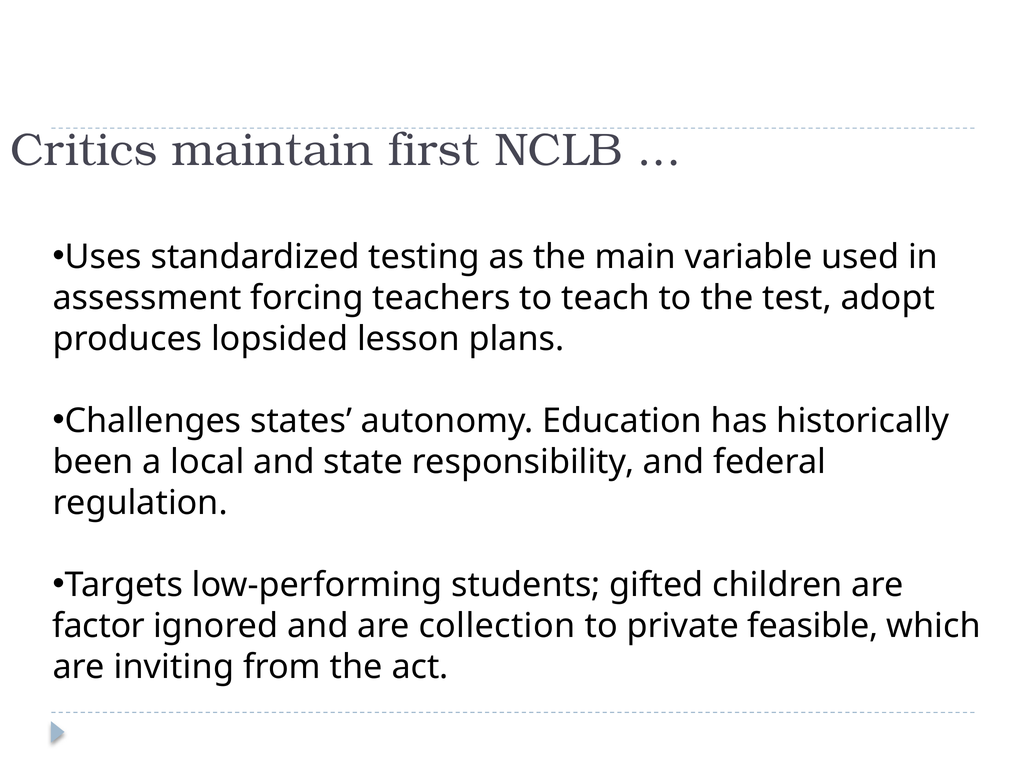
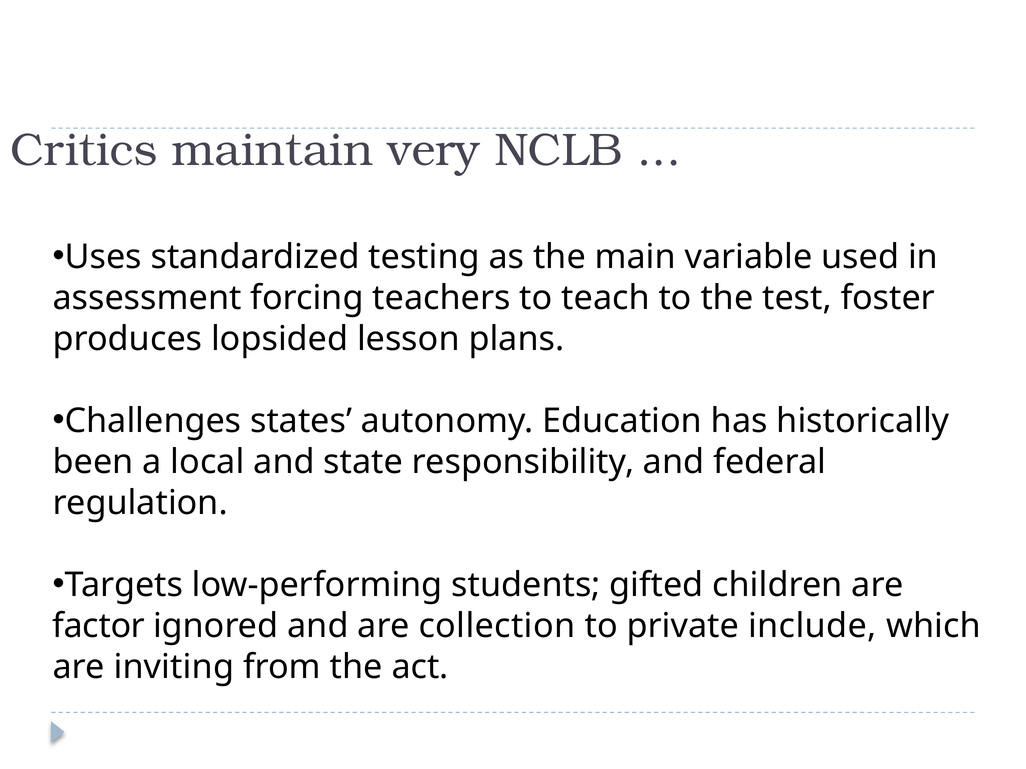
first: first -> very
adopt: adopt -> foster
feasible: feasible -> include
